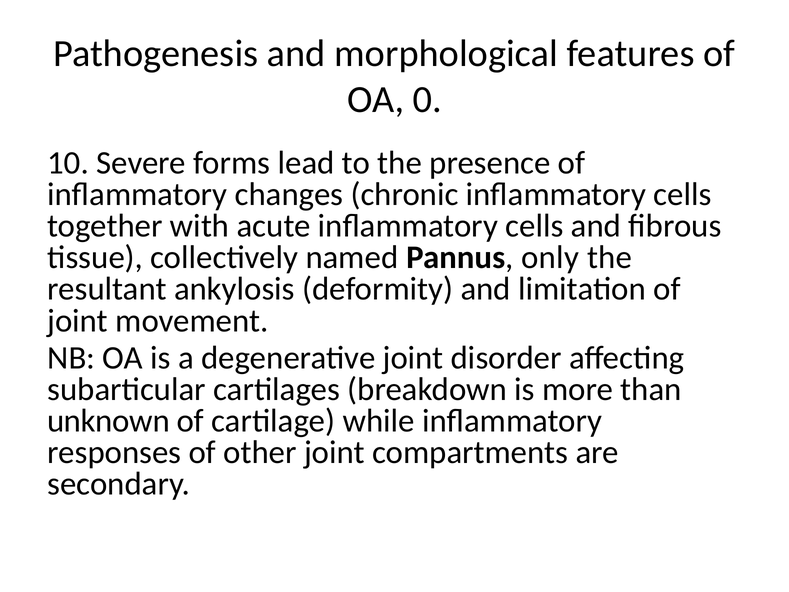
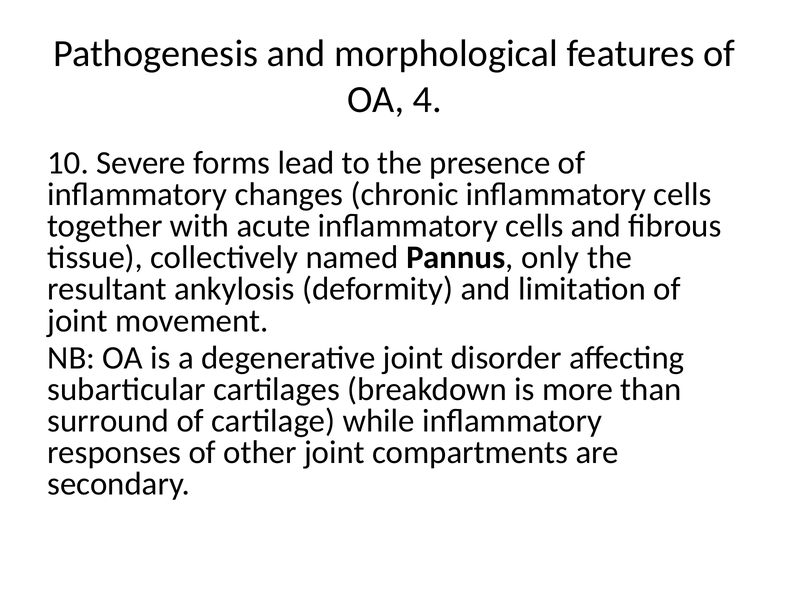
0: 0 -> 4
unknown: unknown -> surround
